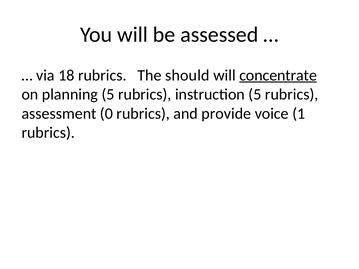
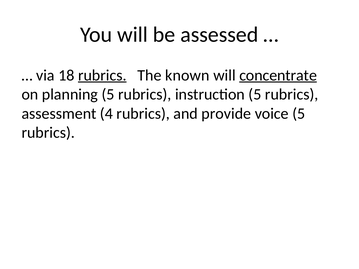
rubrics at (102, 75) underline: none -> present
should: should -> known
0: 0 -> 4
voice 1: 1 -> 5
